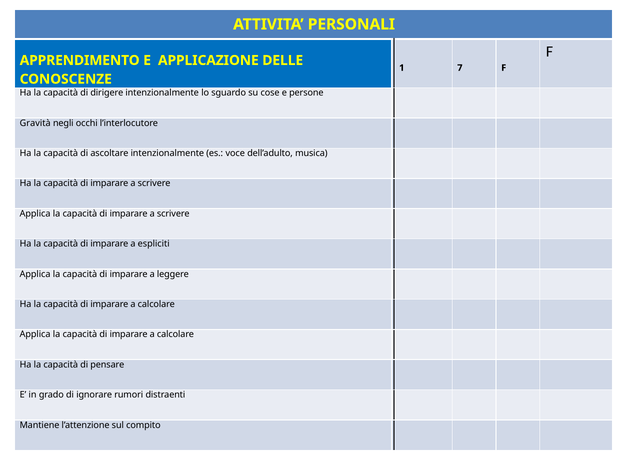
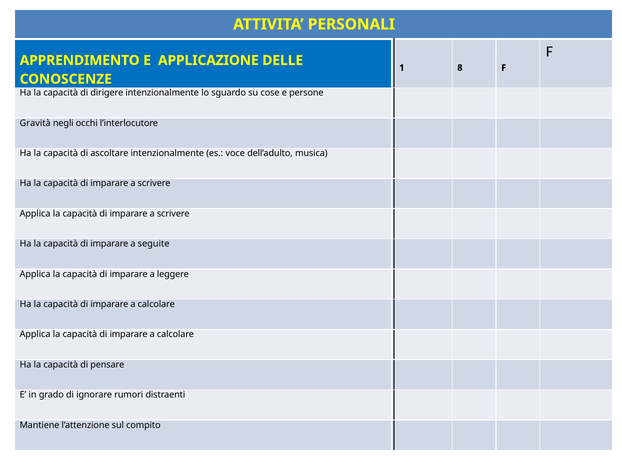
7: 7 -> 8
espliciti: espliciti -> seguite
